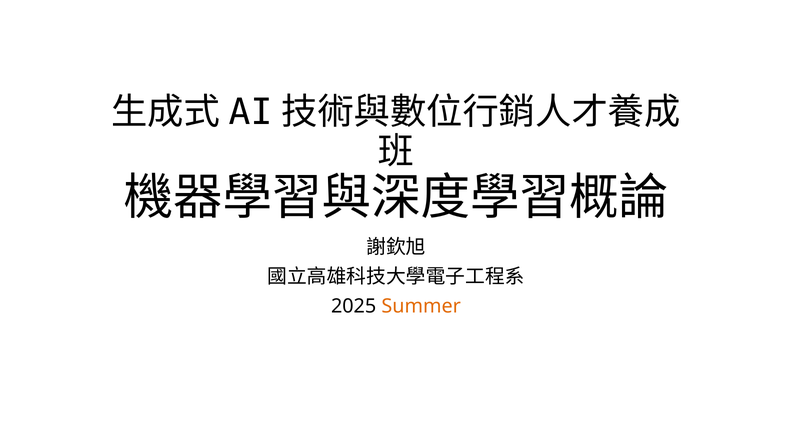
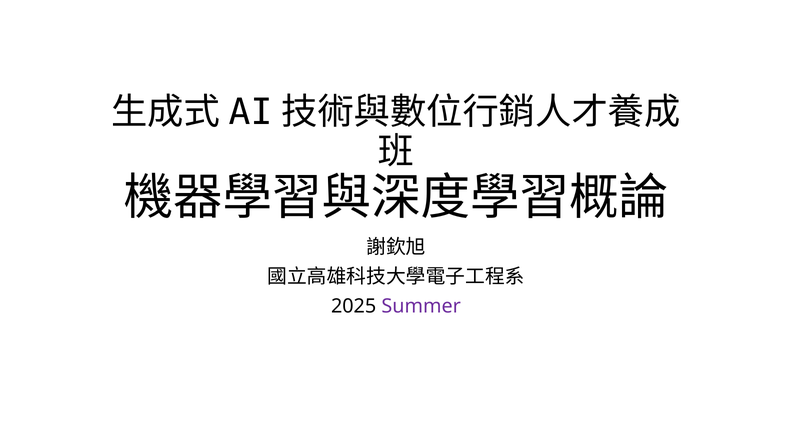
Summer colour: orange -> purple
